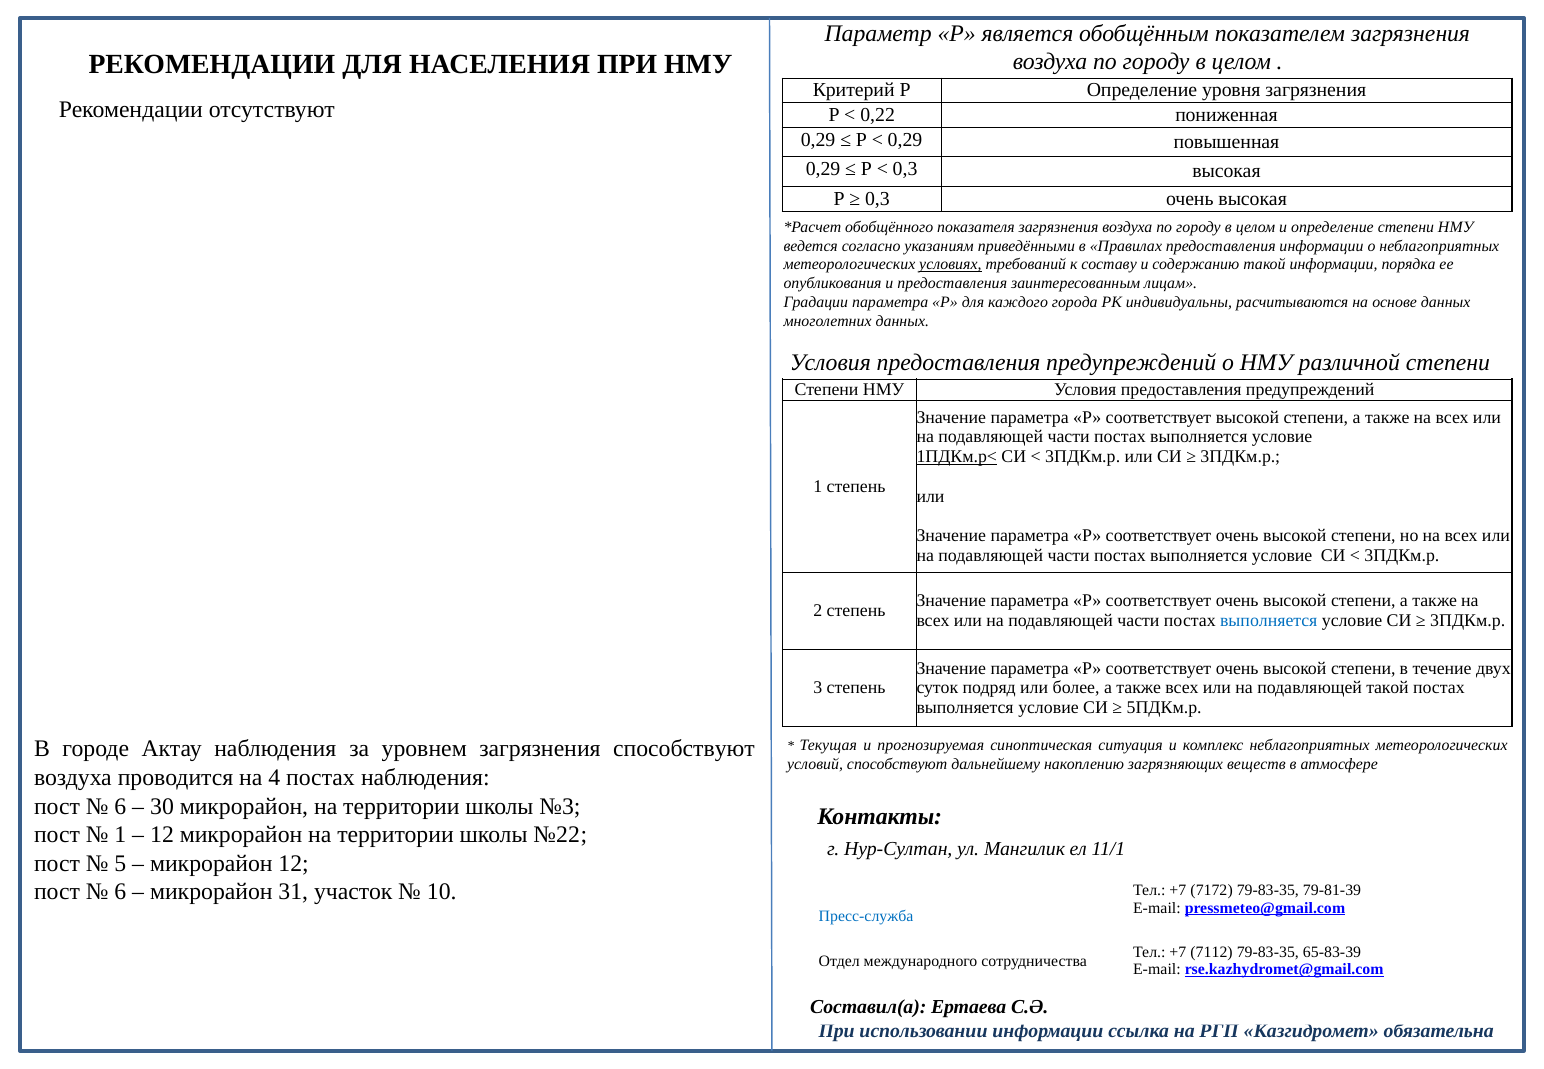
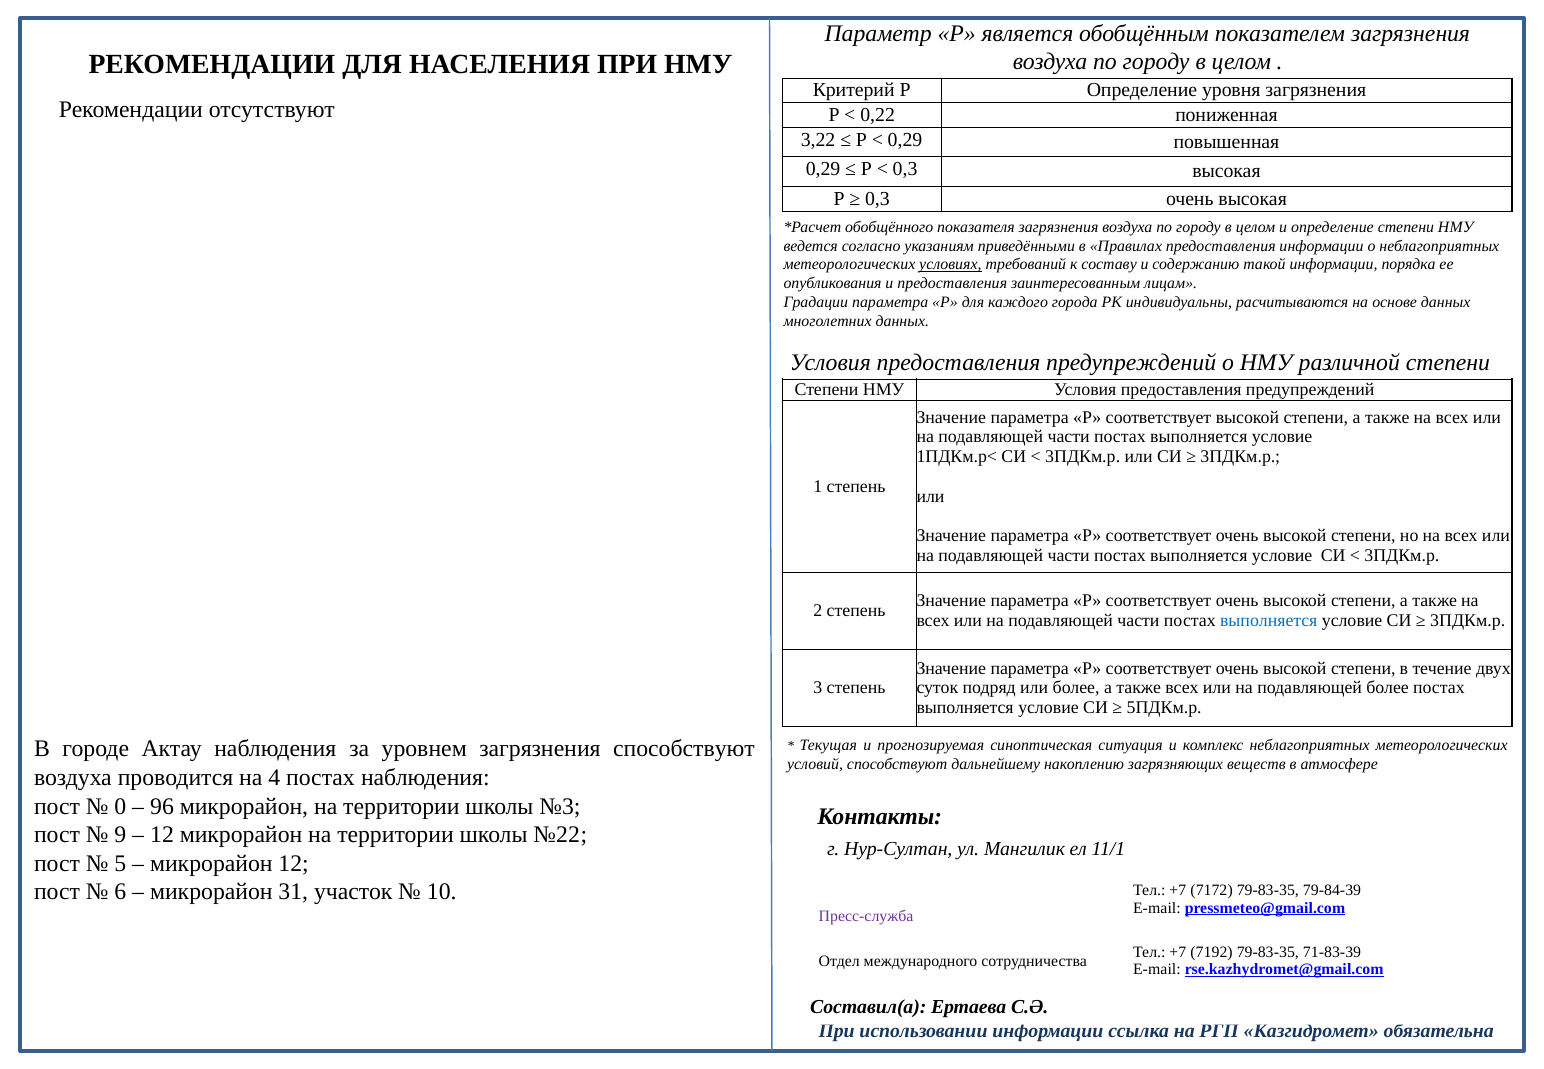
0,29 at (818, 140): 0,29 -> 3,22
1ПДКм.р< underline: present -> none
подавляющей такой: такой -> более
6 at (120, 806): 6 -> 0
30: 30 -> 96
1 at (120, 835): 1 -> 9
79-81-39: 79-81-39 -> 79-84-39
Пресс-служба colour: blue -> purple
7112: 7112 -> 7192
65-83-39: 65-83-39 -> 71-83-39
